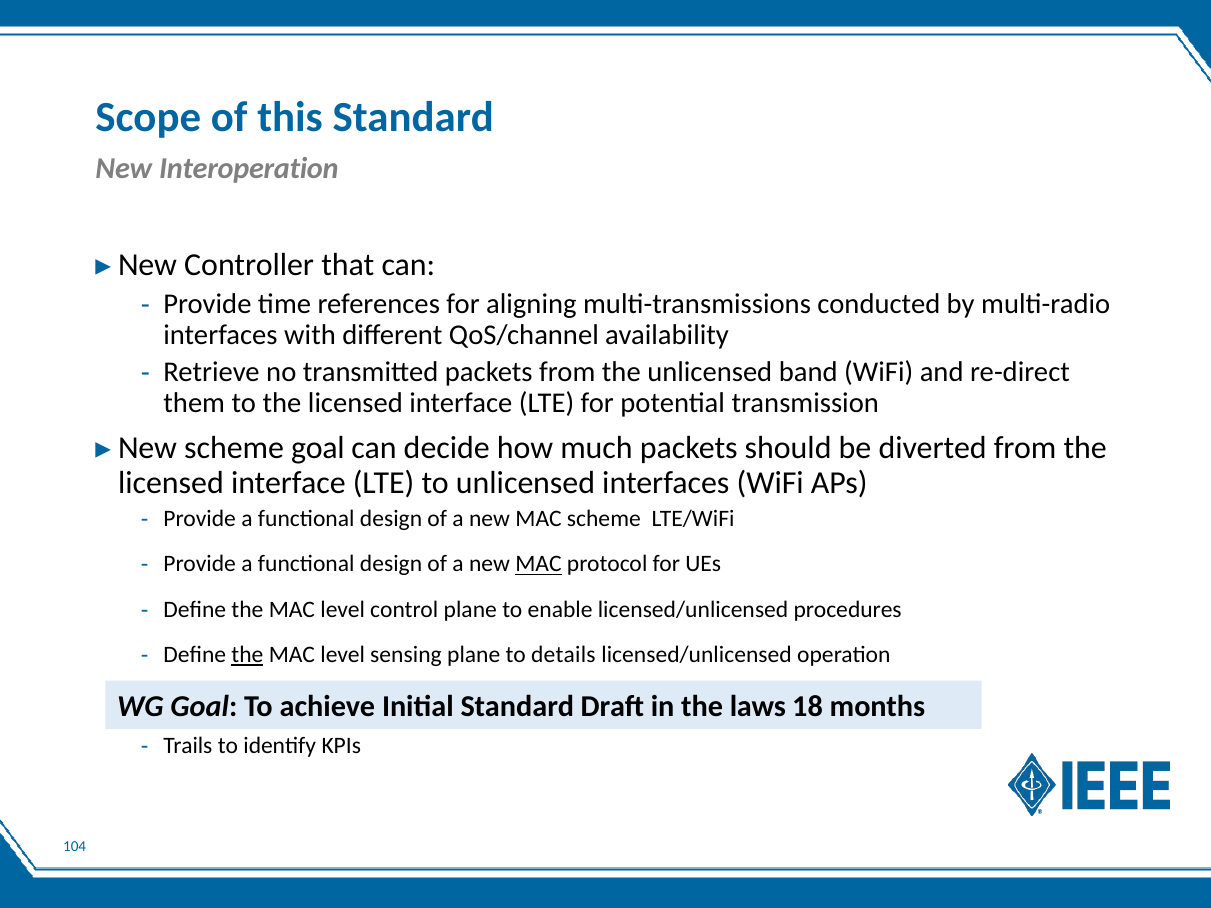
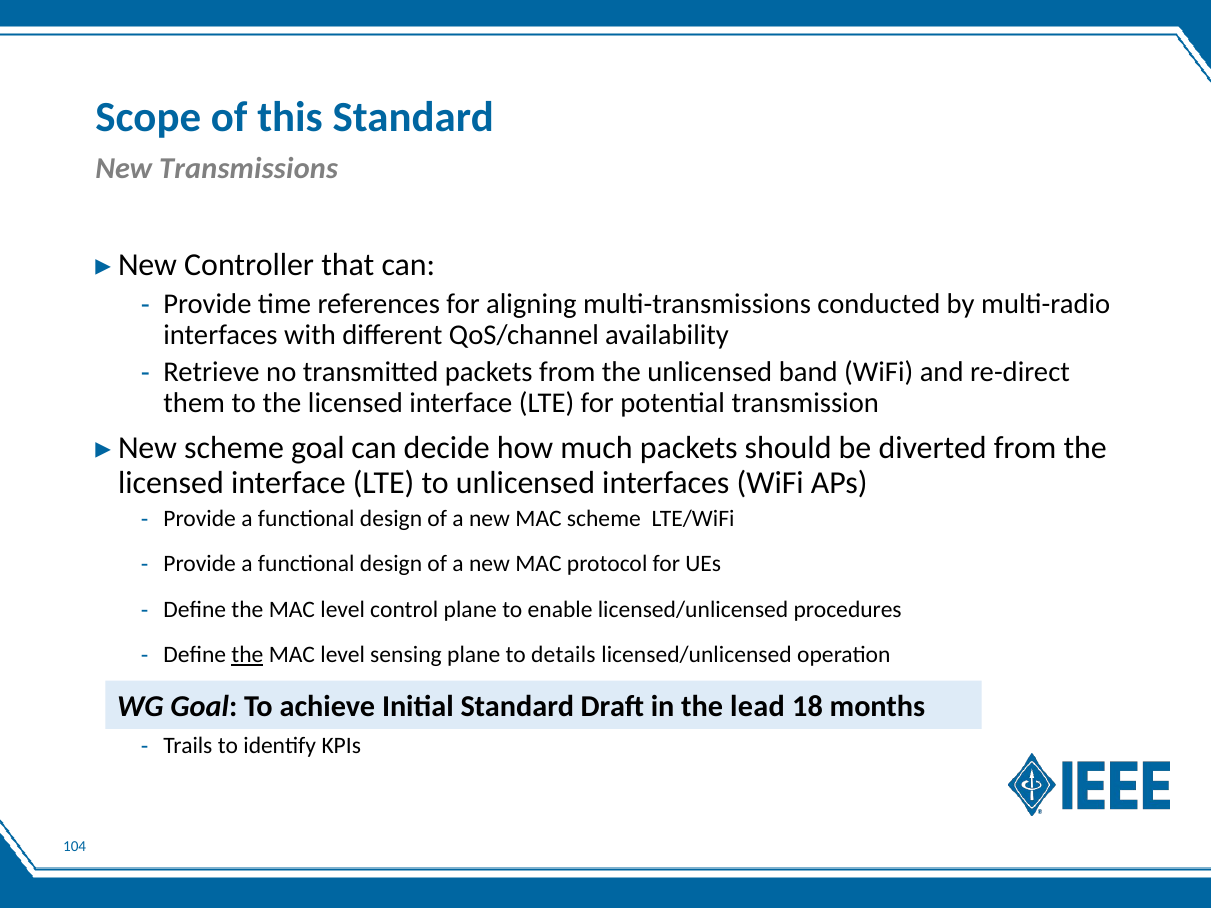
Interoperation: Interoperation -> Transmissions
MAC at (538, 564) underline: present -> none
laws: laws -> lead
